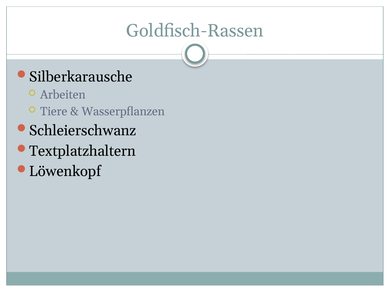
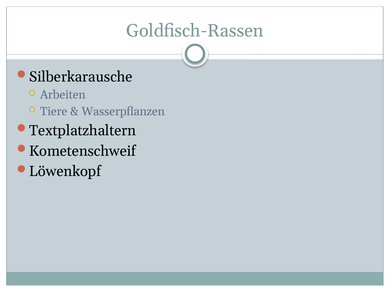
Schleierschwanz: Schleierschwanz -> Textplatzhaltern
Textplatzhaltern: Textplatzhaltern -> Kometenschweif
